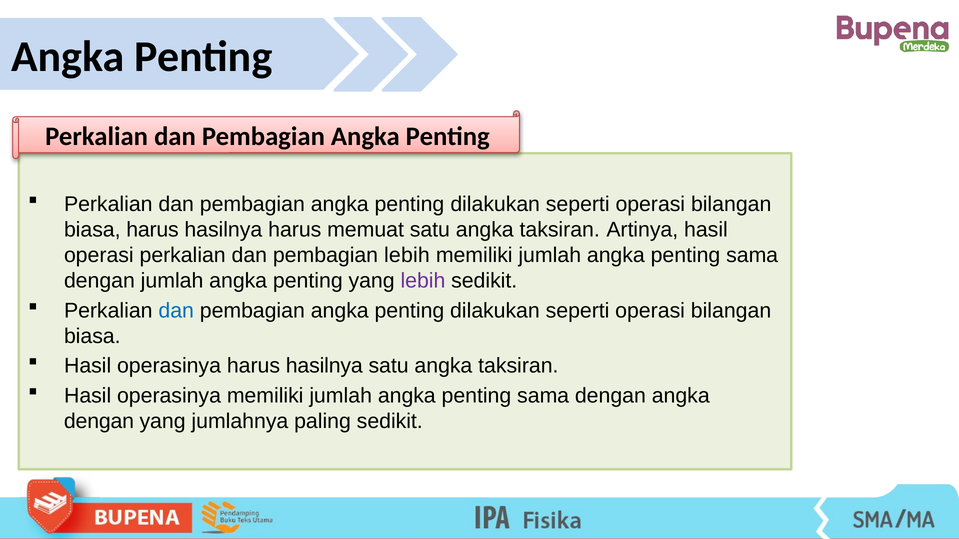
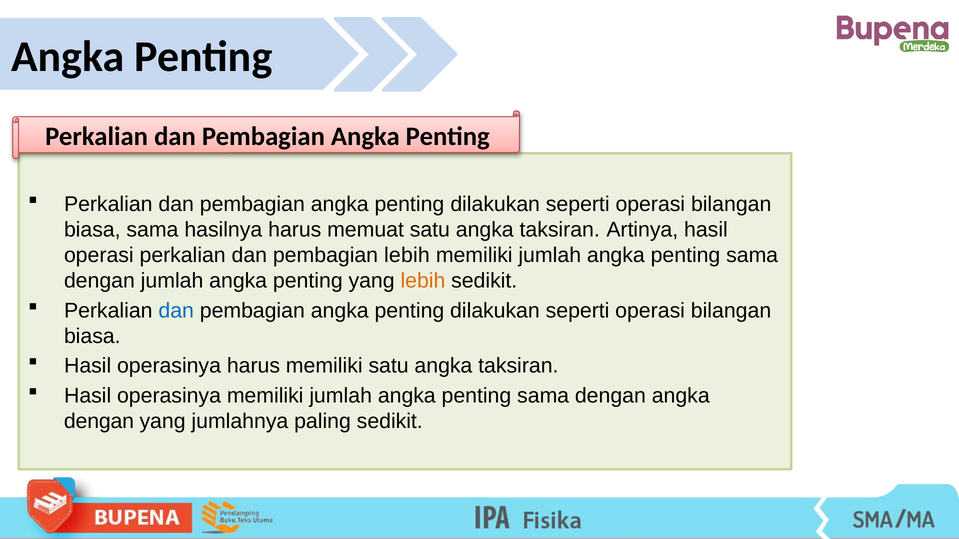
biasa harus: harus -> sama
lebih at (423, 281) colour: purple -> orange
operasinya harus hasilnya: hasilnya -> memiliki
